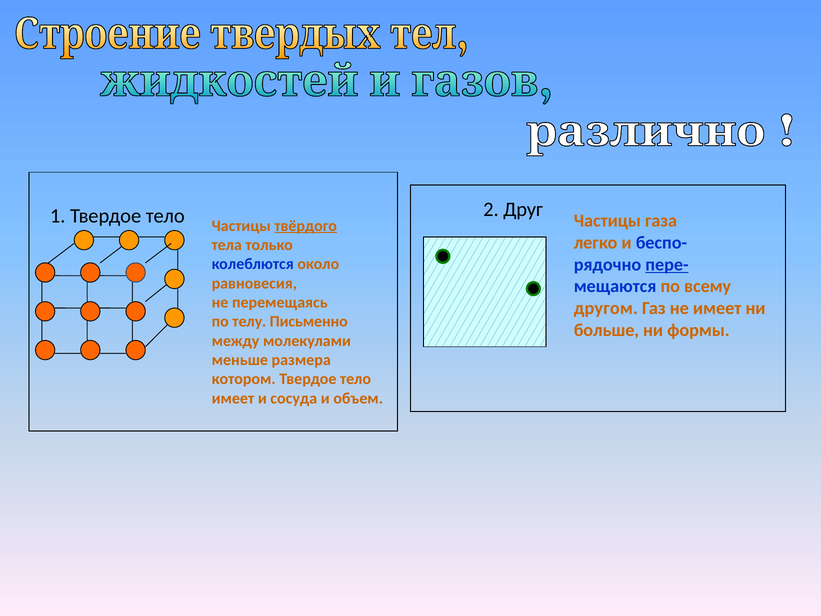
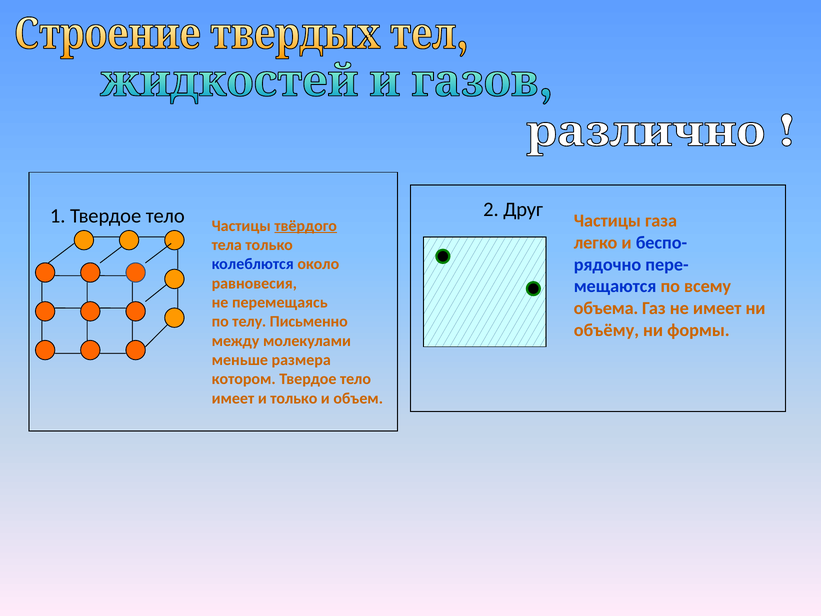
пере- underline: present -> none
другом: другом -> объема
больше: больше -> объёму
и сосуда: сосуда -> только
